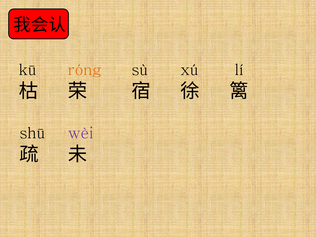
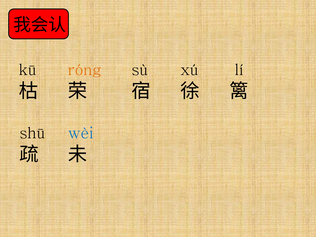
wèi colour: purple -> blue
